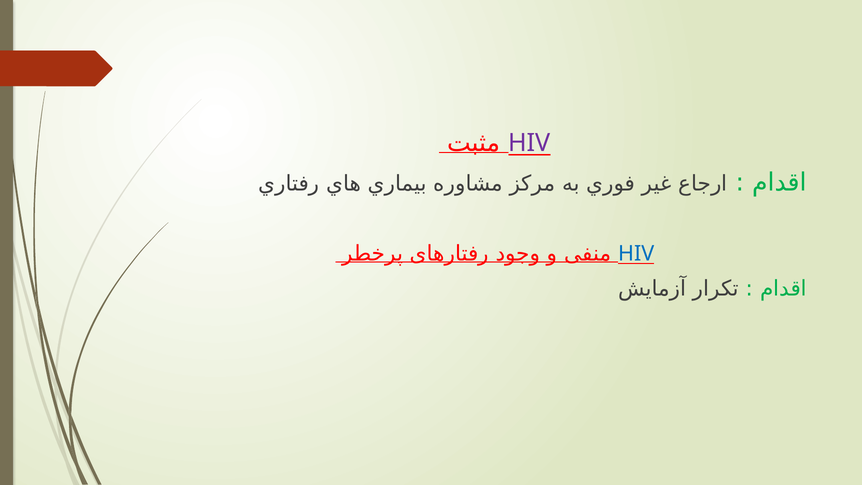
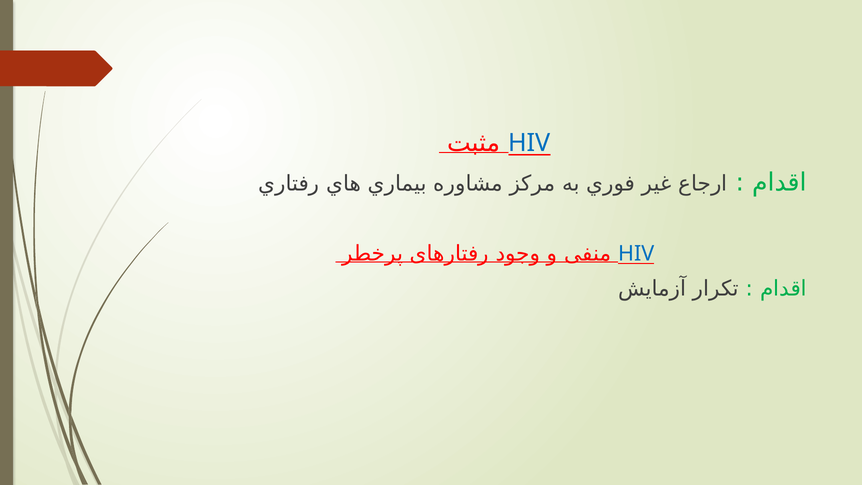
HIV at (529, 143) colour: purple -> blue
